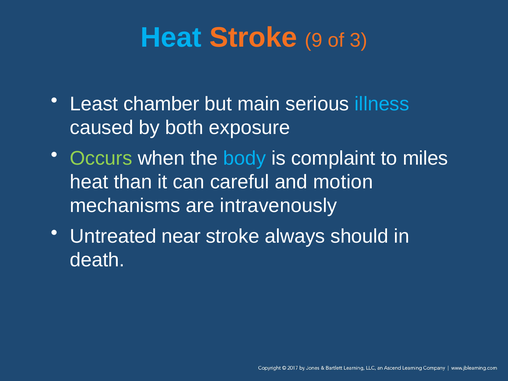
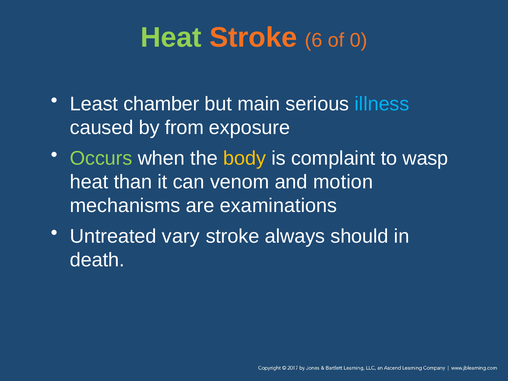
Heat at (171, 37) colour: light blue -> light green
9: 9 -> 6
3: 3 -> 0
both: both -> from
body colour: light blue -> yellow
miles: miles -> wasp
careful: careful -> venom
intravenously: intravenously -> examinations
near: near -> vary
